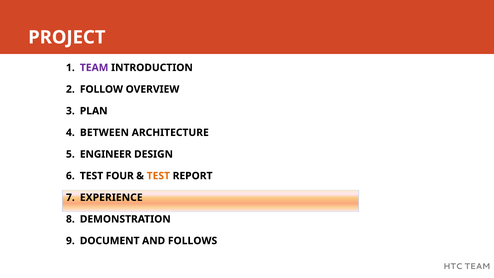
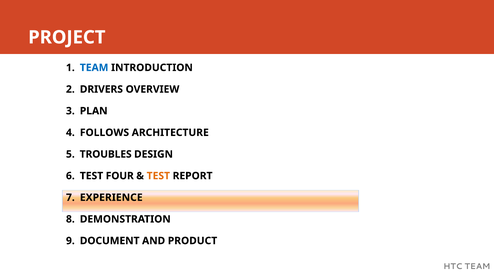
TEAM at (94, 68) colour: purple -> blue
FOLLOW: FOLLOW -> DRIVERS
BETWEEN: BETWEEN -> FOLLOWS
ENGINEER: ENGINEER -> TROUBLES
FOLLOWS: FOLLOWS -> PRODUCT
